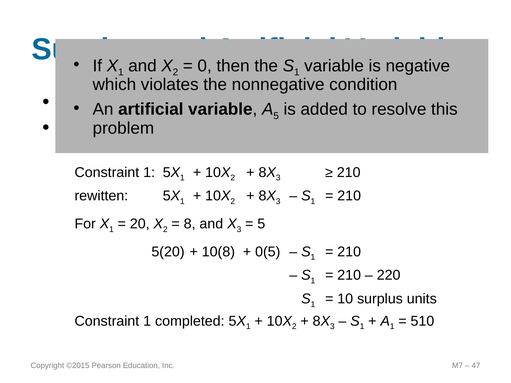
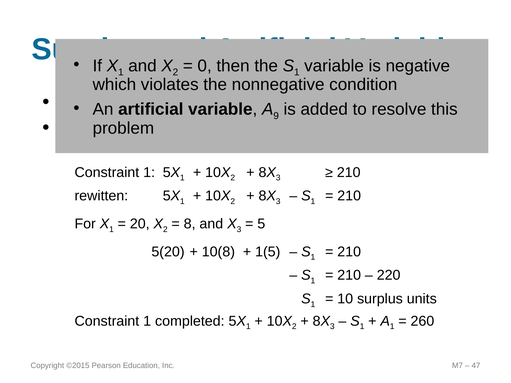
5 at (276, 116): 5 -> 9
0(5: 0(5 -> 1(5
510: 510 -> 260
